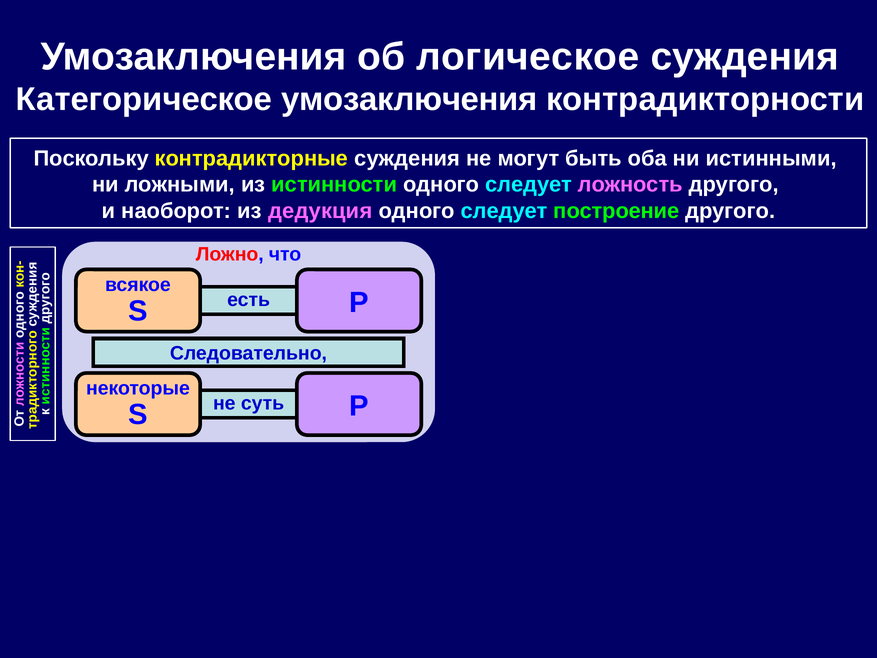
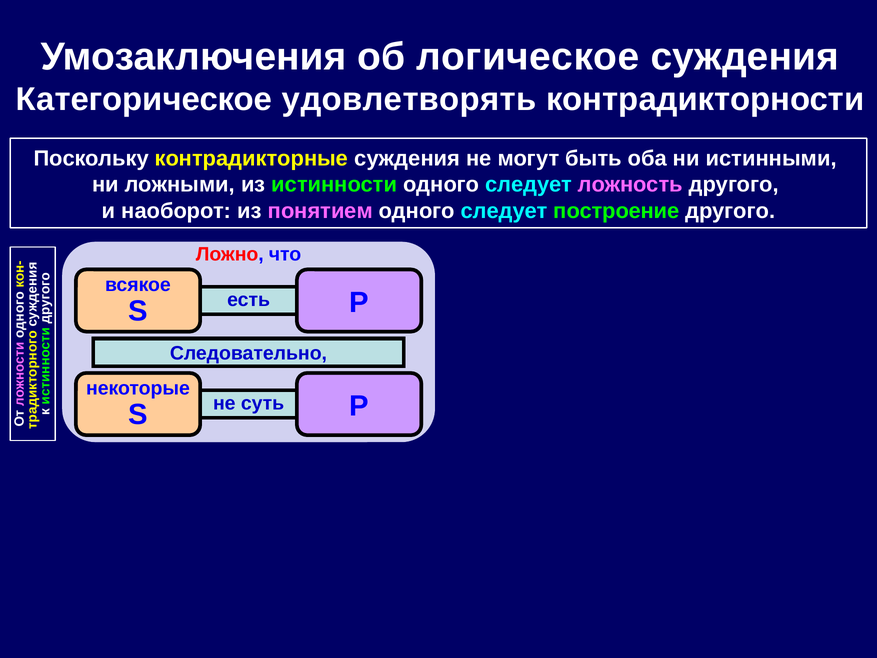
Категорическое умозаключения: умозаключения -> удовлетворять
дедукция: дедукция -> понятием
